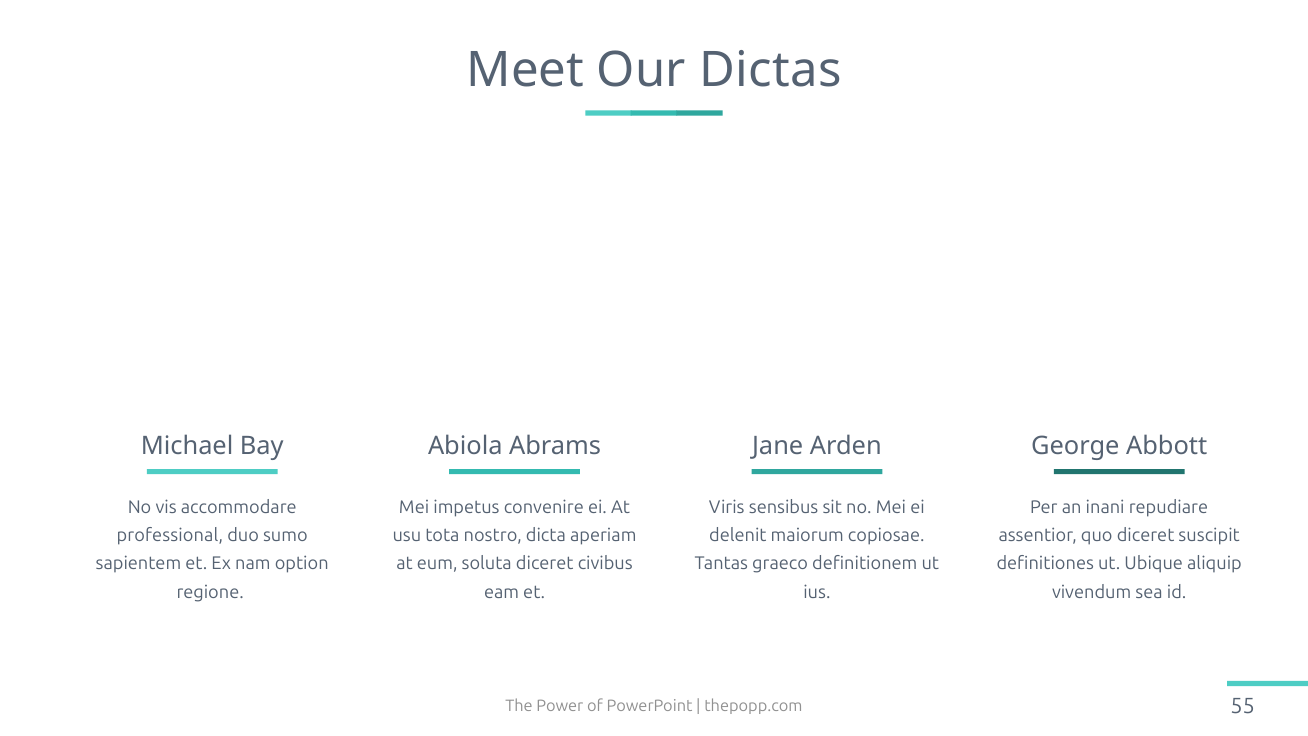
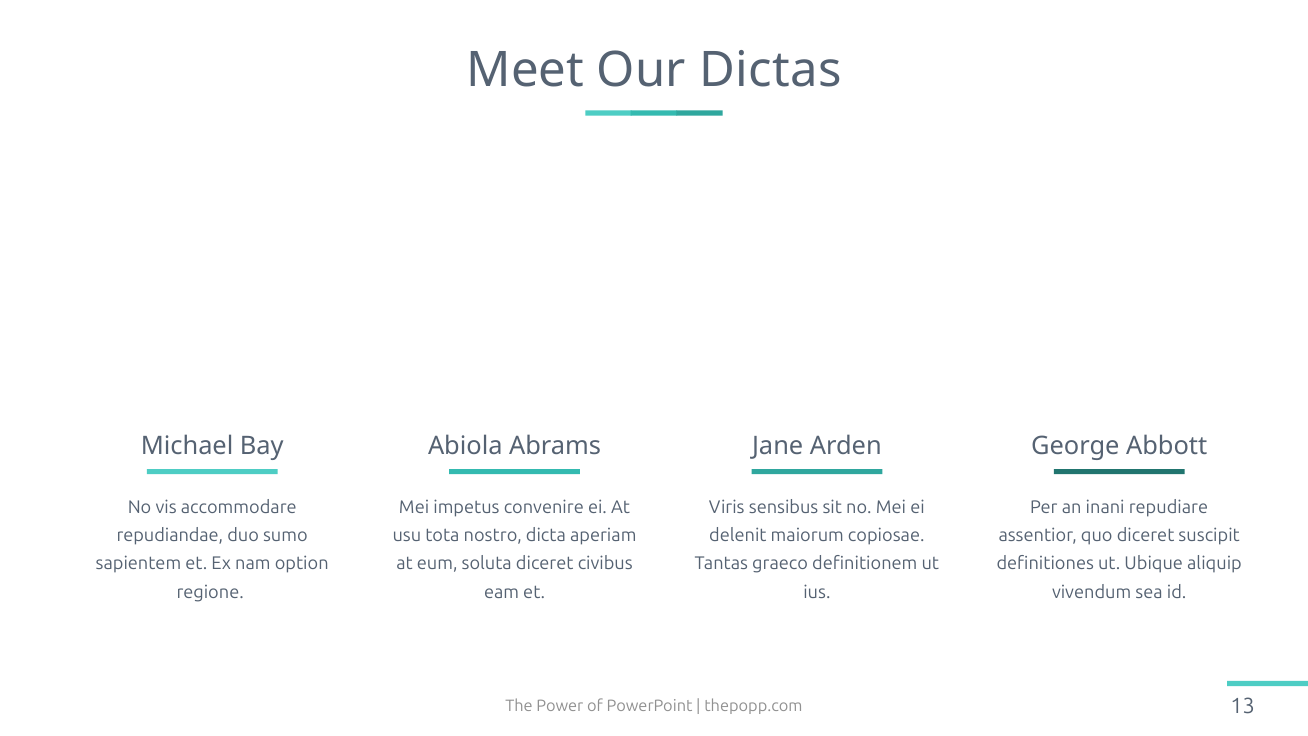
professional: professional -> repudiandae
55: 55 -> 13
